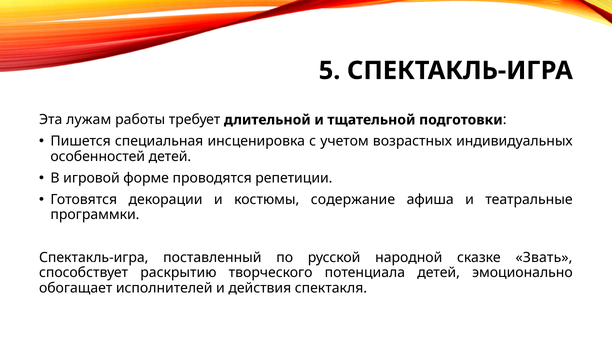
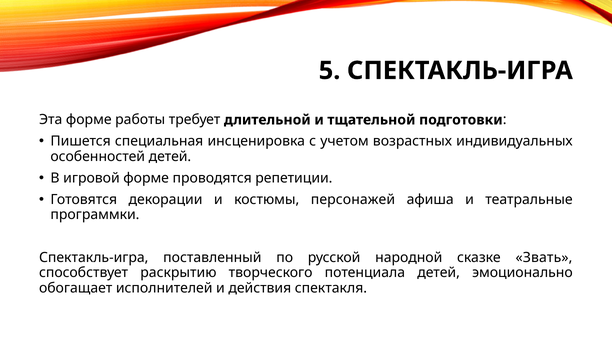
Эта лужам: лужам -> форме
содержание: содержание -> персонажей
